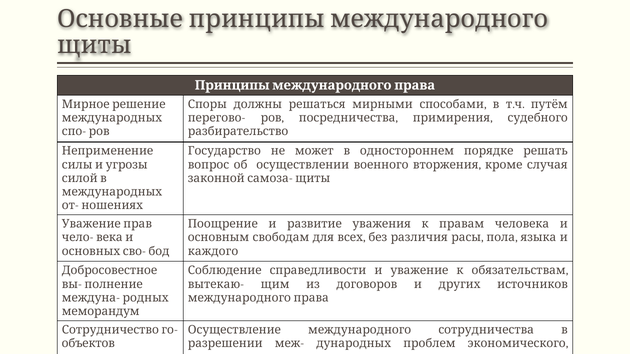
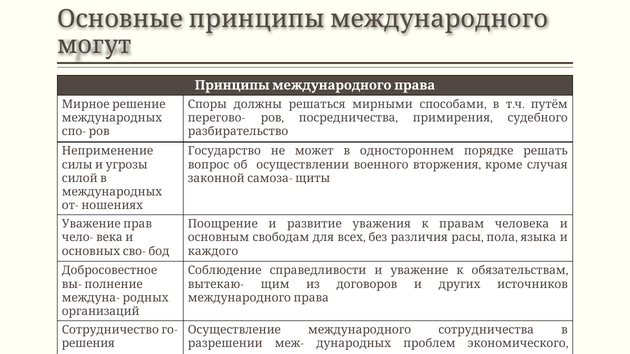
щиты at (94, 45): щиты -> могут
меморандум: меморандум -> организаций
объектов: объектов -> решения
